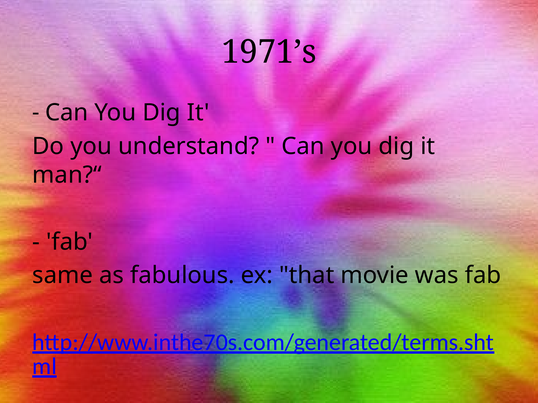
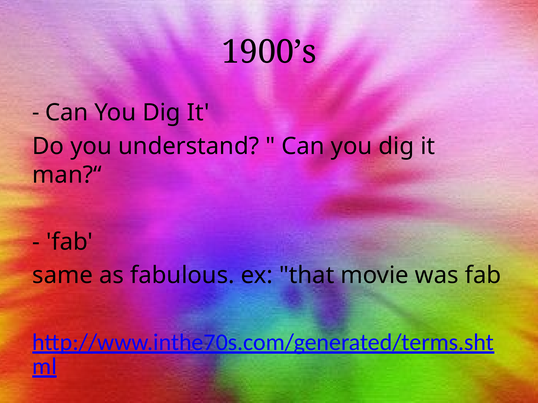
1971’s: 1971’s -> 1900’s
